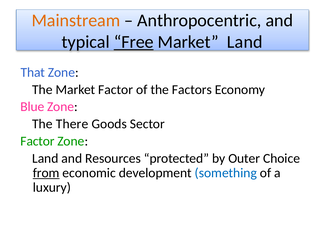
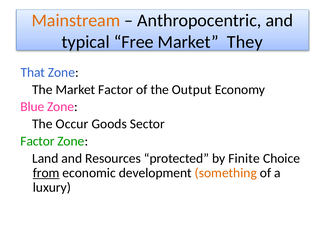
Free underline: present -> none
Market Land: Land -> They
Factors: Factors -> Output
There: There -> Occur
Outer: Outer -> Finite
something colour: blue -> orange
